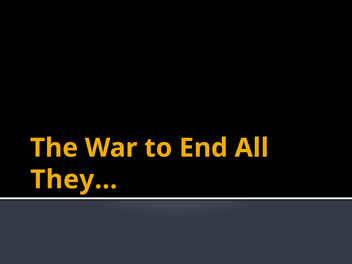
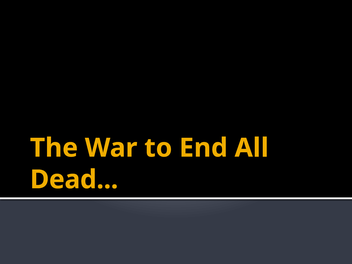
They: They -> Dead
